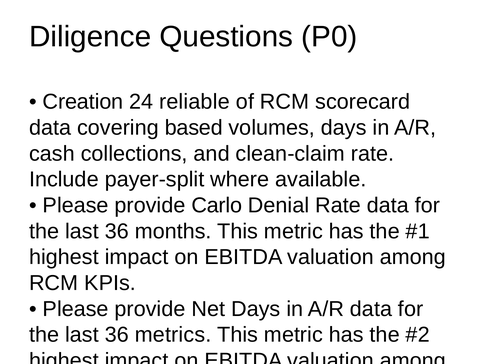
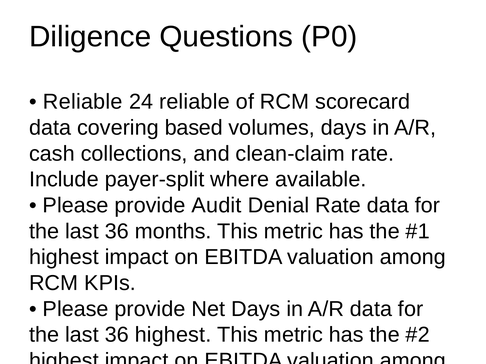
Creation at (83, 102): Creation -> Reliable
Carlo: Carlo -> Audit
36 metrics: metrics -> highest
